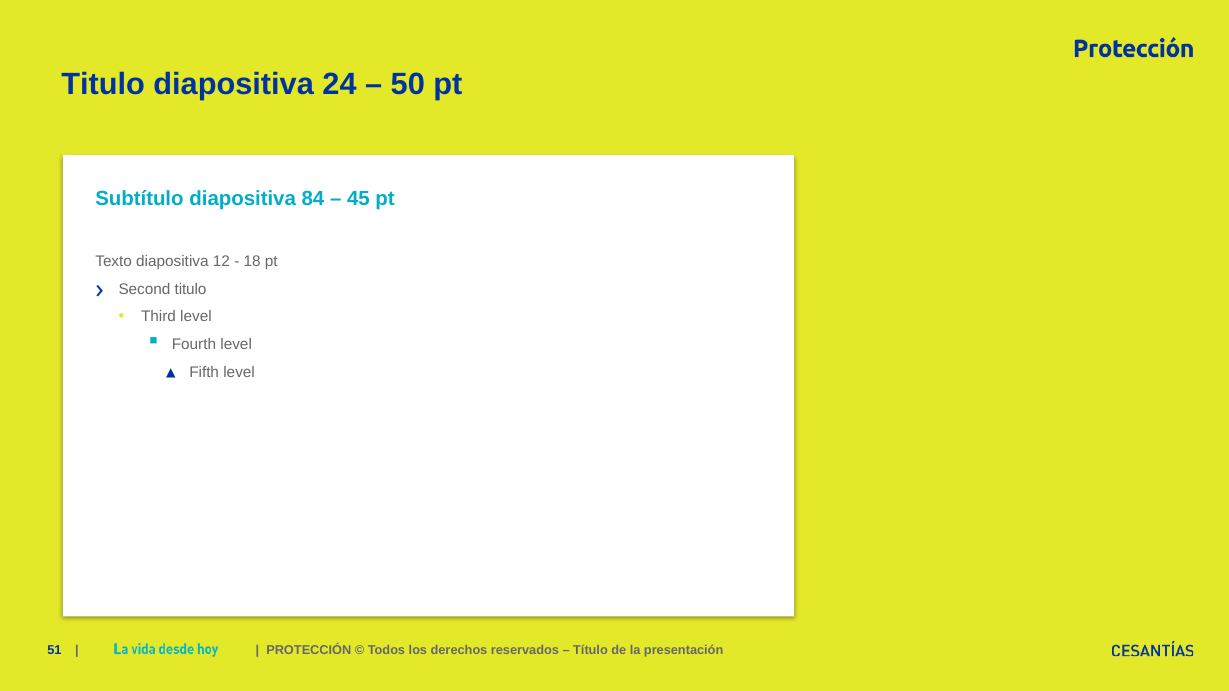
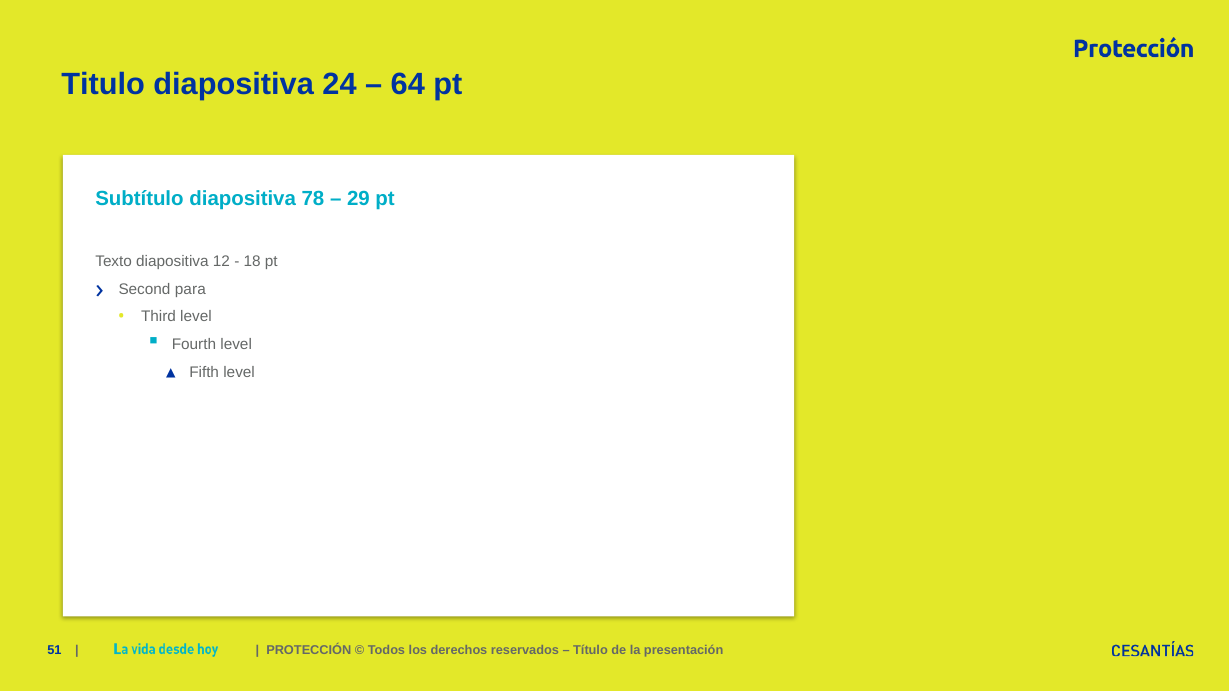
50: 50 -> 64
84: 84 -> 78
45: 45 -> 29
Second titulo: titulo -> para
